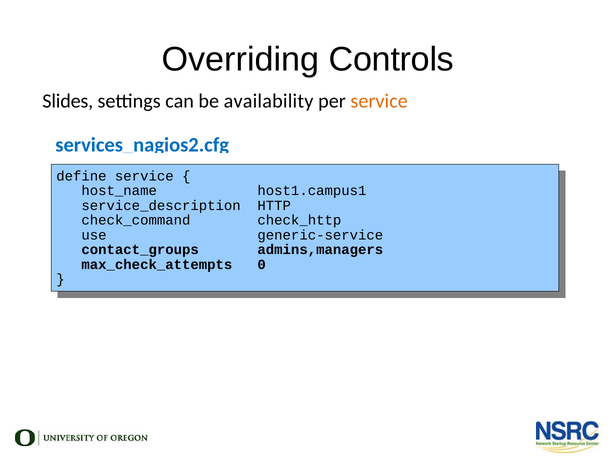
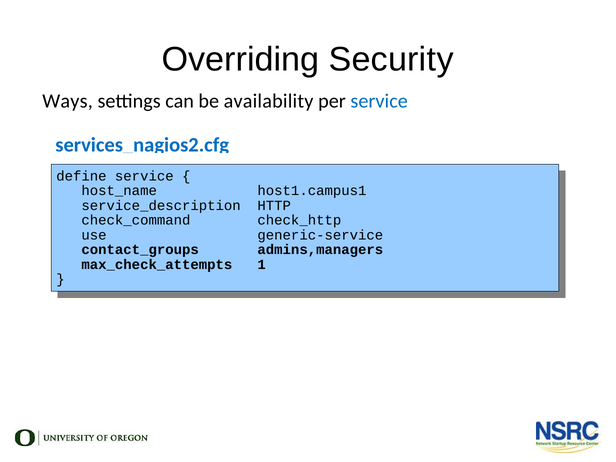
Controls: Controls -> Security
Slides: Slides -> Ways
service at (379, 101) colour: orange -> blue
0: 0 -> 1
